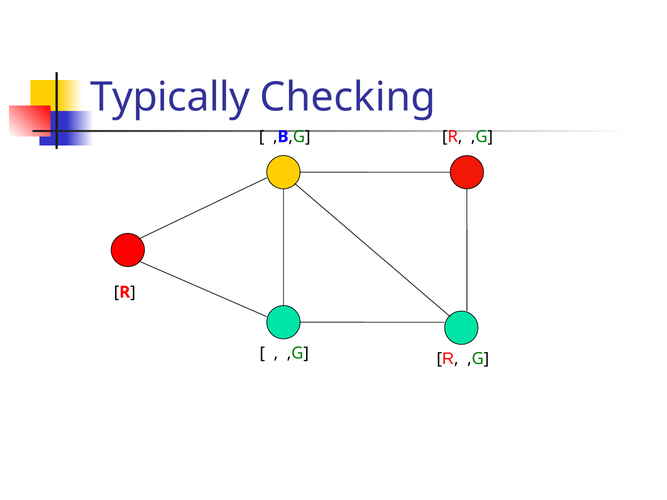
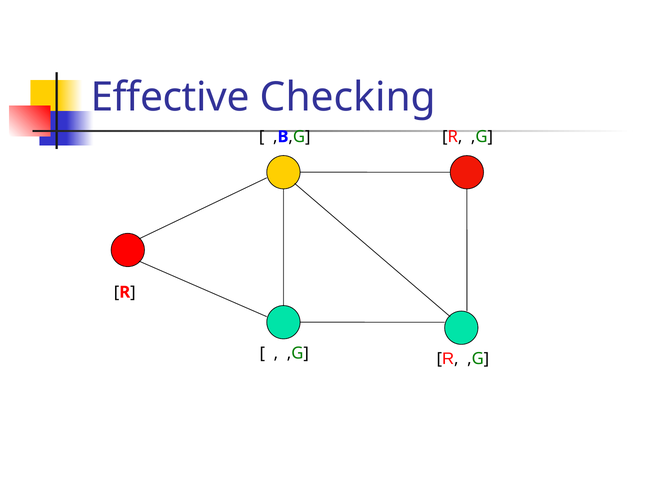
Typically: Typically -> Effective
